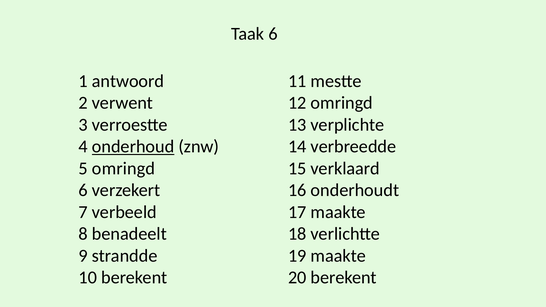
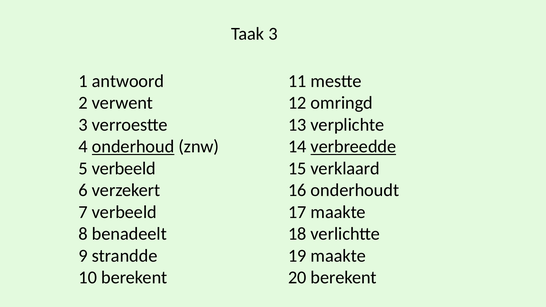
Taak 6: 6 -> 3
verbreedde underline: none -> present
5 omringd: omringd -> verbeeld
